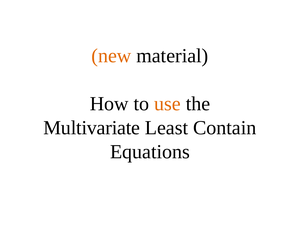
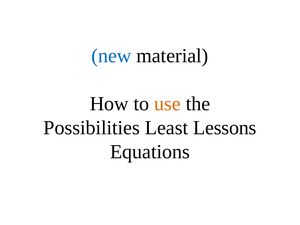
new colour: orange -> blue
Multivariate: Multivariate -> Possibilities
Contain: Contain -> Lessons
